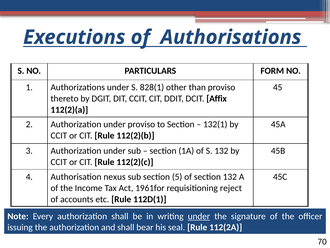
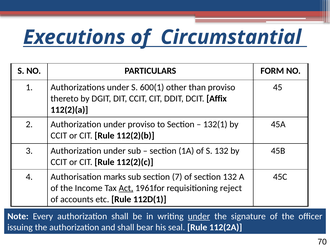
Authorisations: Authorisations -> Circumstantial
828(1: 828(1 -> 600(1
nexus: nexus -> marks
5: 5 -> 7
Act underline: none -> present
